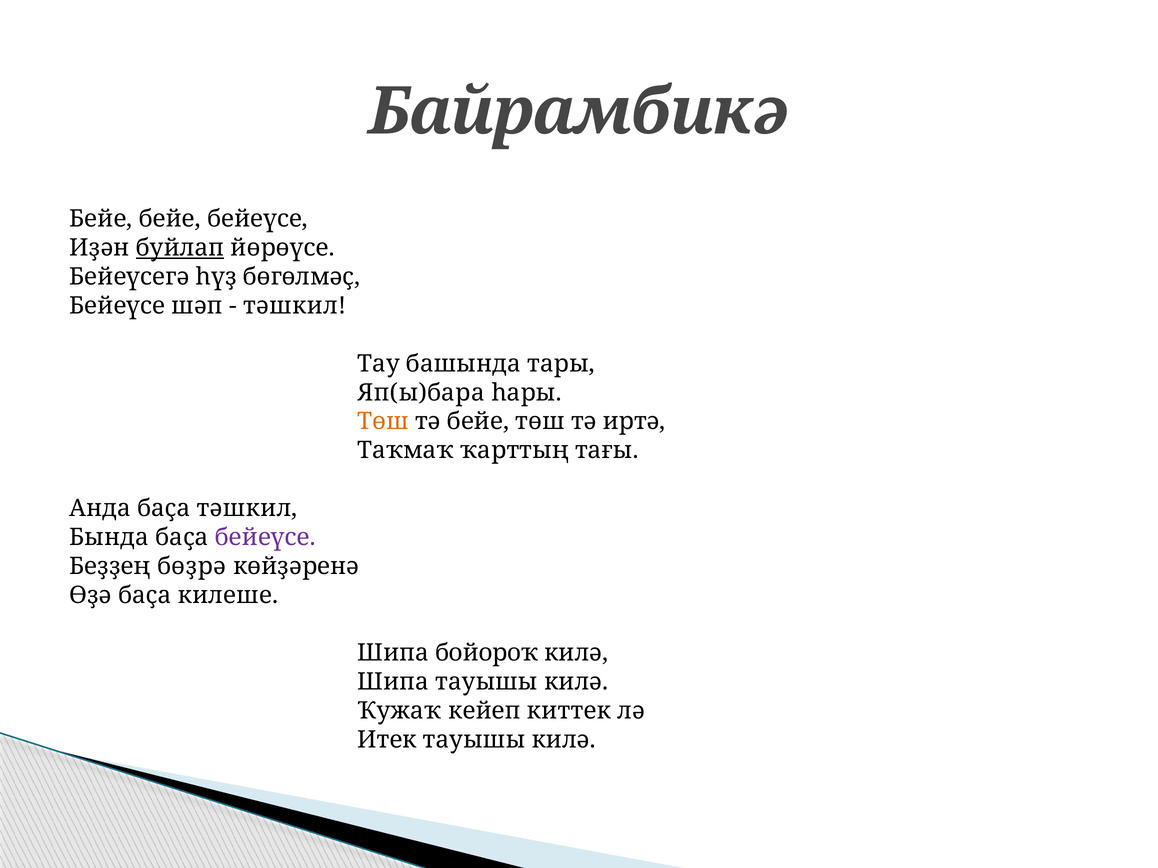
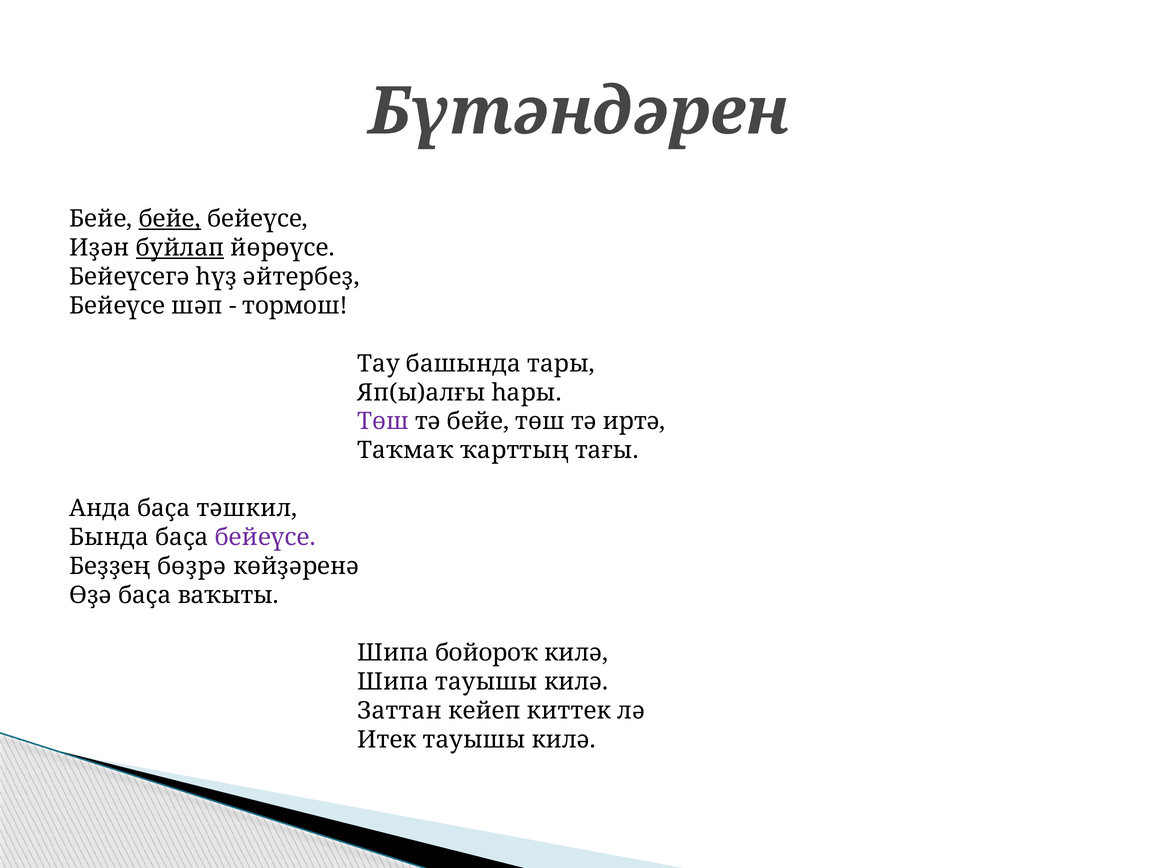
Байрамбикә: Байрамбикә -> Бүтәндәрен
бейе at (170, 219) underline: none -> present
бөгөлмәҫ: бөгөлмәҫ -> әйтербеҙ
тәшкил at (295, 306): тәшкил -> тормош
Яп(ы)бара: Яп(ы)бара -> Яп(ы)алғы
Төш at (383, 422) colour: orange -> purple
килеше: килеше -> ваҡыты
Ҡужаҡ: Ҡужаҡ -> Заттан
